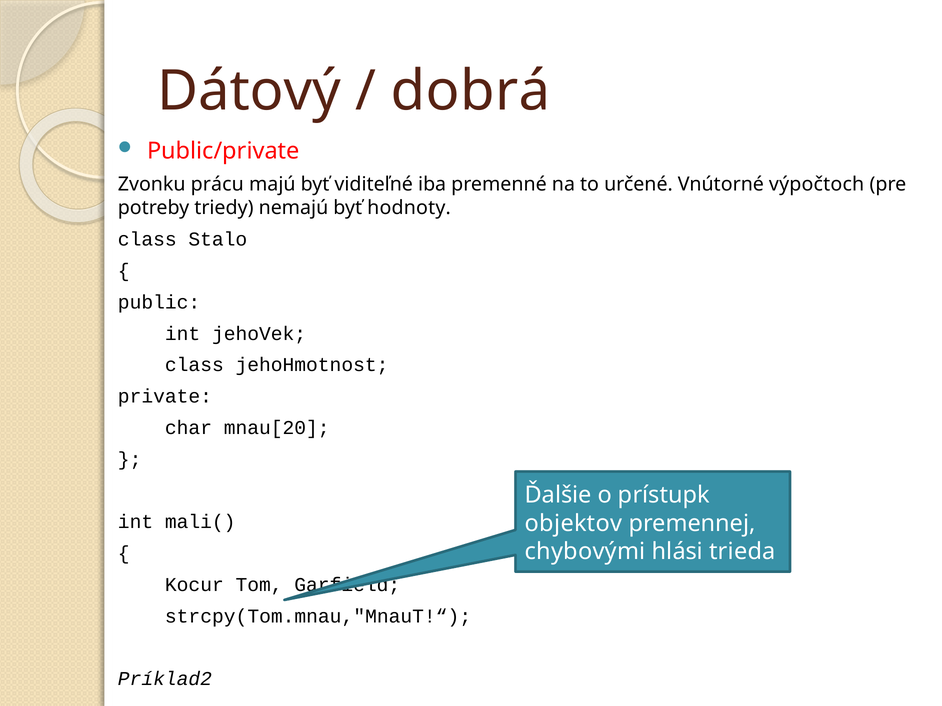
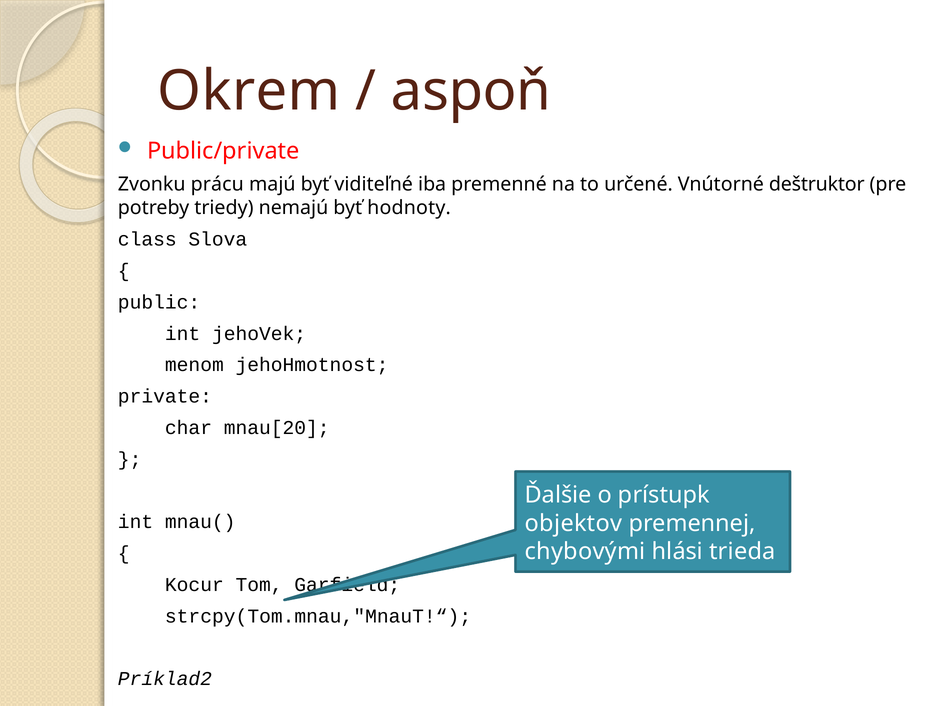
Dátový: Dátový -> Okrem
dobrá: dobrá -> aspoň
výpočtoch: výpočtoch -> deštruktor
Stalo: Stalo -> Slova
class at (194, 365): class -> menom
mali(: mali( -> mnau(
